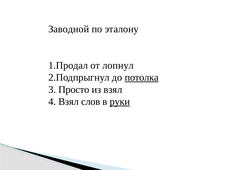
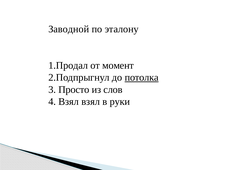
лопнул: лопнул -> момент
из взял: взял -> слов
Взял слов: слов -> взял
руки underline: present -> none
